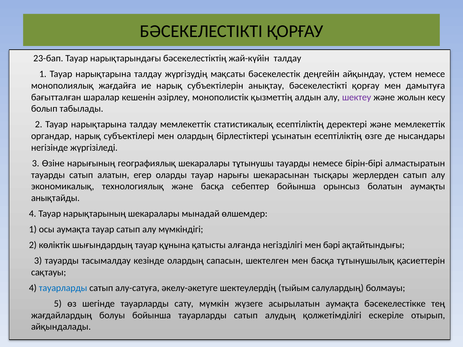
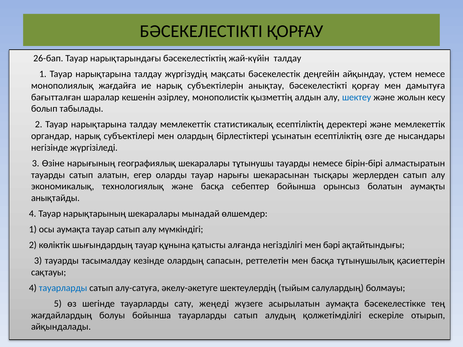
23-бап: 23-бап -> 26-бап
шектеу colour: purple -> blue
шектелген: шектелген -> реттелетін
мүмкін: мүмкін -> жеңеді
